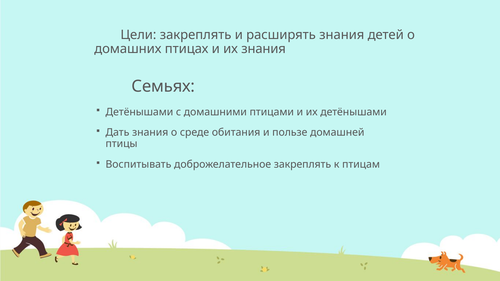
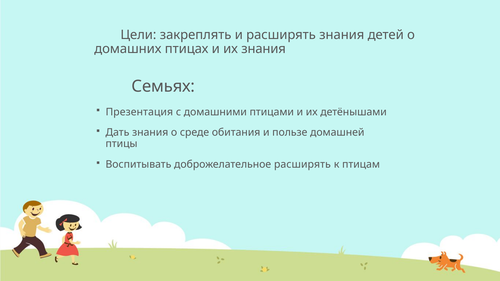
Детёнышами at (139, 112): Детёнышами -> Презентация
доброжелательное закреплять: закреплять -> расширять
